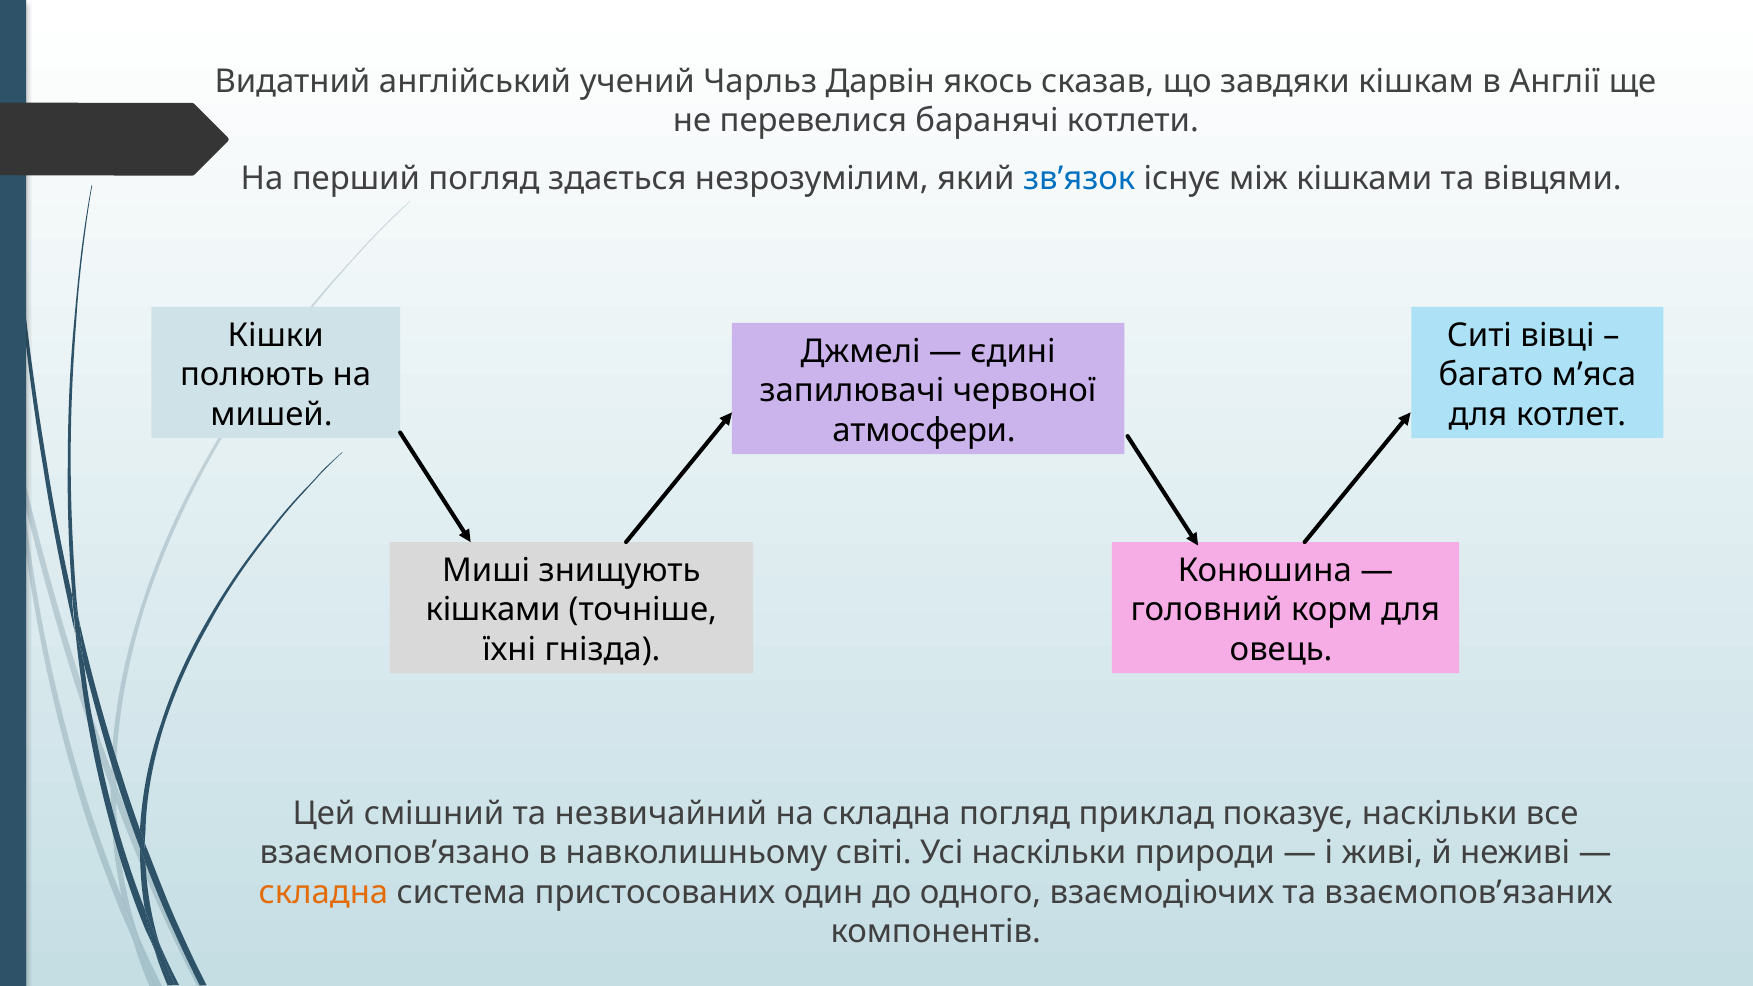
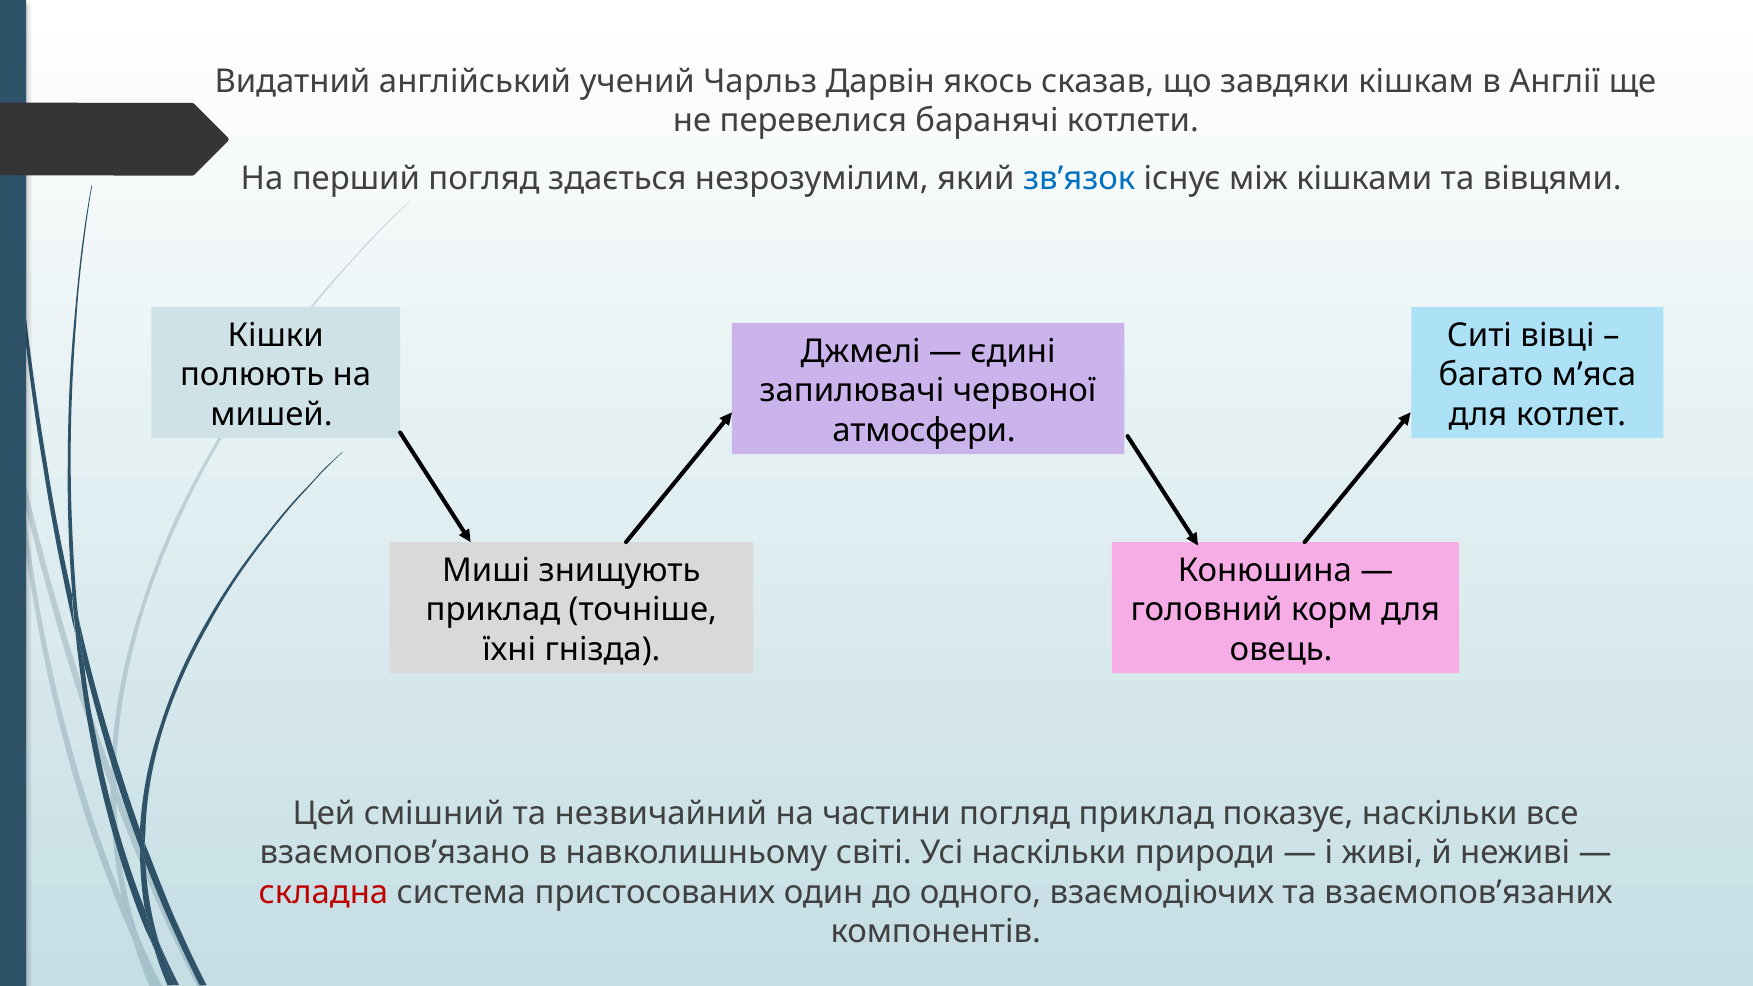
кішками at (493, 610): кішками -> приклад
на складна: складна -> частини
складна at (323, 892) colour: orange -> red
